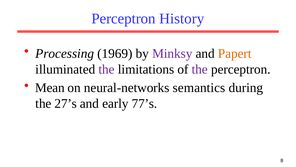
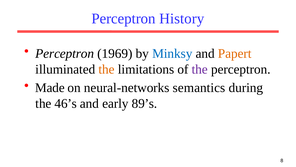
Processing at (65, 53): Processing -> Perceptron
Minksy colour: purple -> blue
the at (107, 69) colour: purple -> orange
Mean: Mean -> Made
27’s: 27’s -> 46’s
77’s: 77’s -> 89’s
